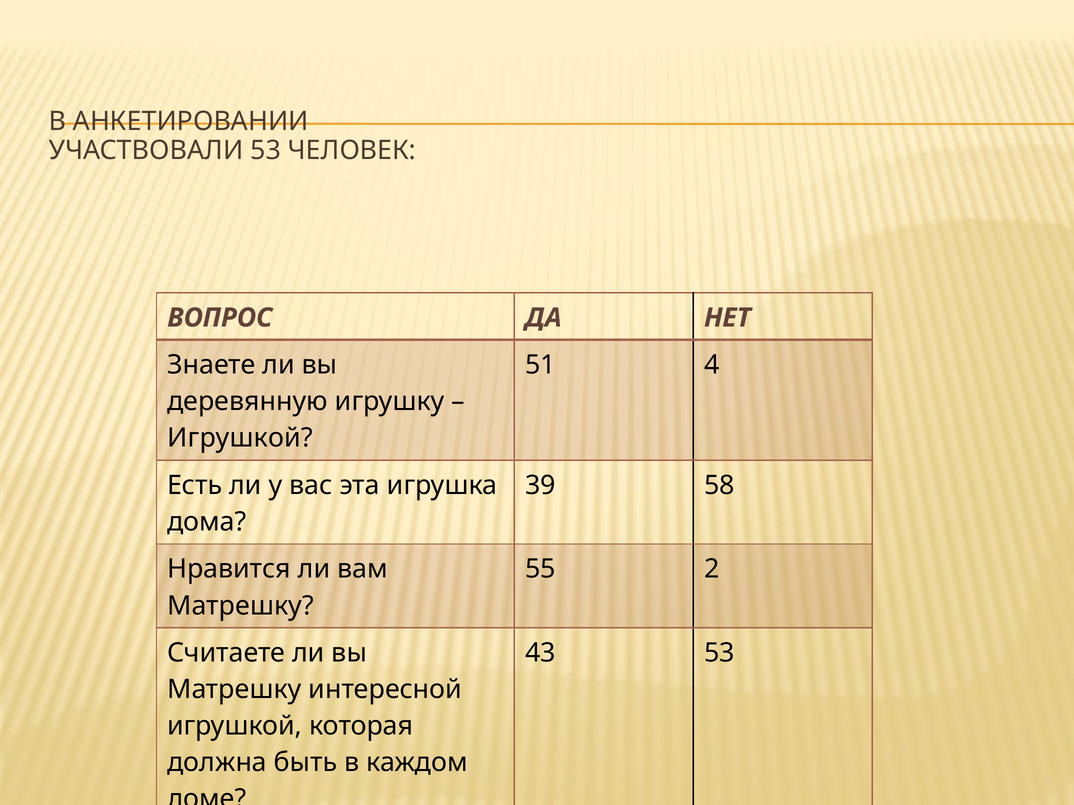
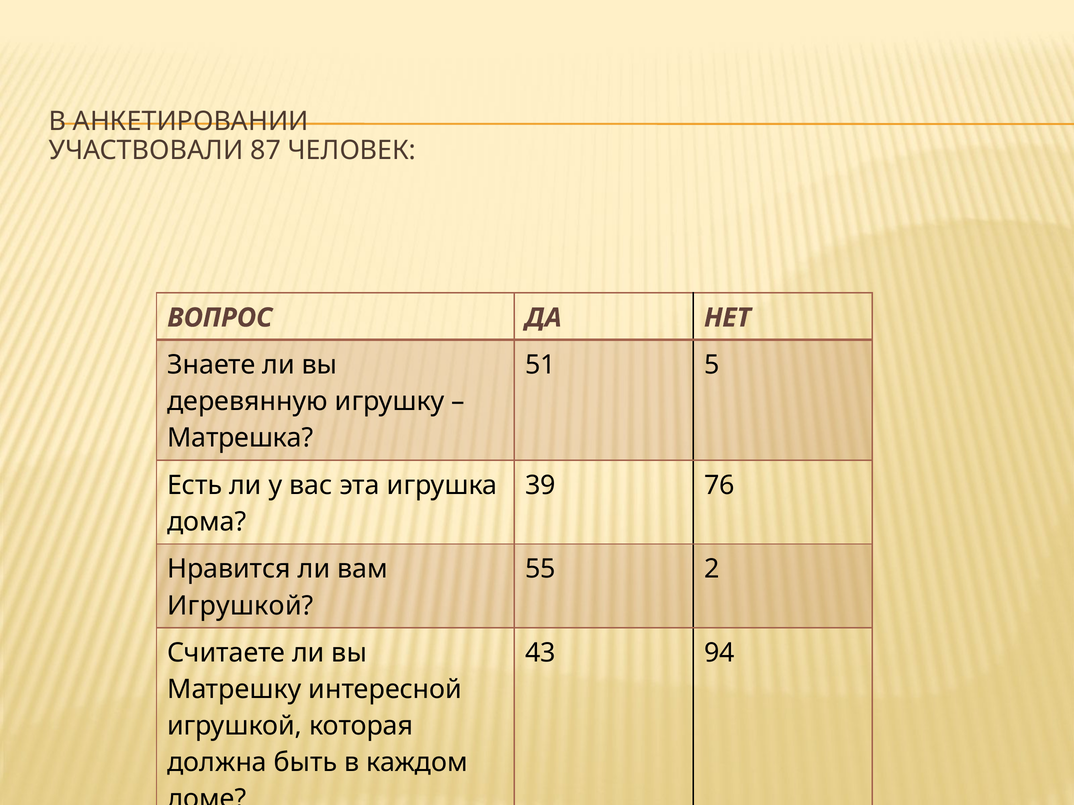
УЧАСТВОВАЛИ 53: 53 -> 87
4: 4 -> 5
Игрушкой at (240, 438): Игрушкой -> Матрешка
58: 58 -> 76
Матрешку at (240, 606): Матрешку -> Игрушкой
43 53: 53 -> 94
